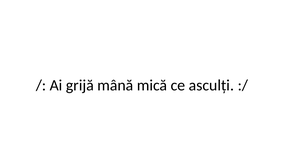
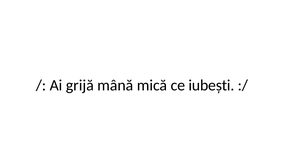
asculți: asculți -> iubești
